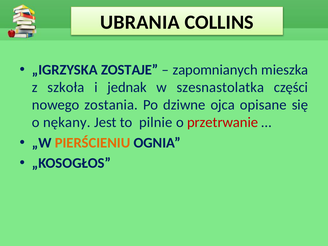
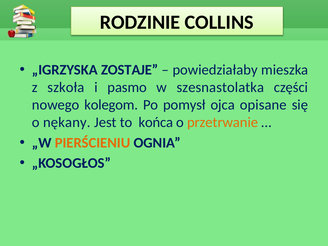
UBRANIA: UBRANIA -> RODZINIE
zapomnianych: zapomnianych -> powiedziałaby
jednak: jednak -> pasmo
zostania: zostania -> kolegom
dziwne: dziwne -> pomysł
pilnie: pilnie -> końca
przetrwanie colour: red -> orange
